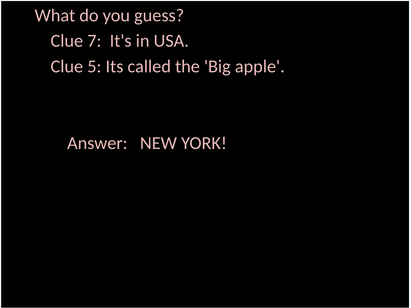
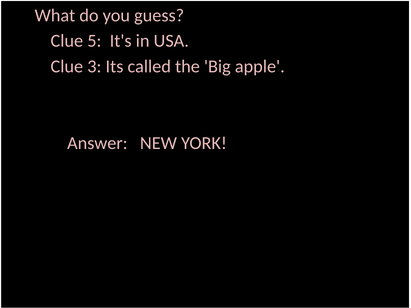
7: 7 -> 5
5: 5 -> 3
